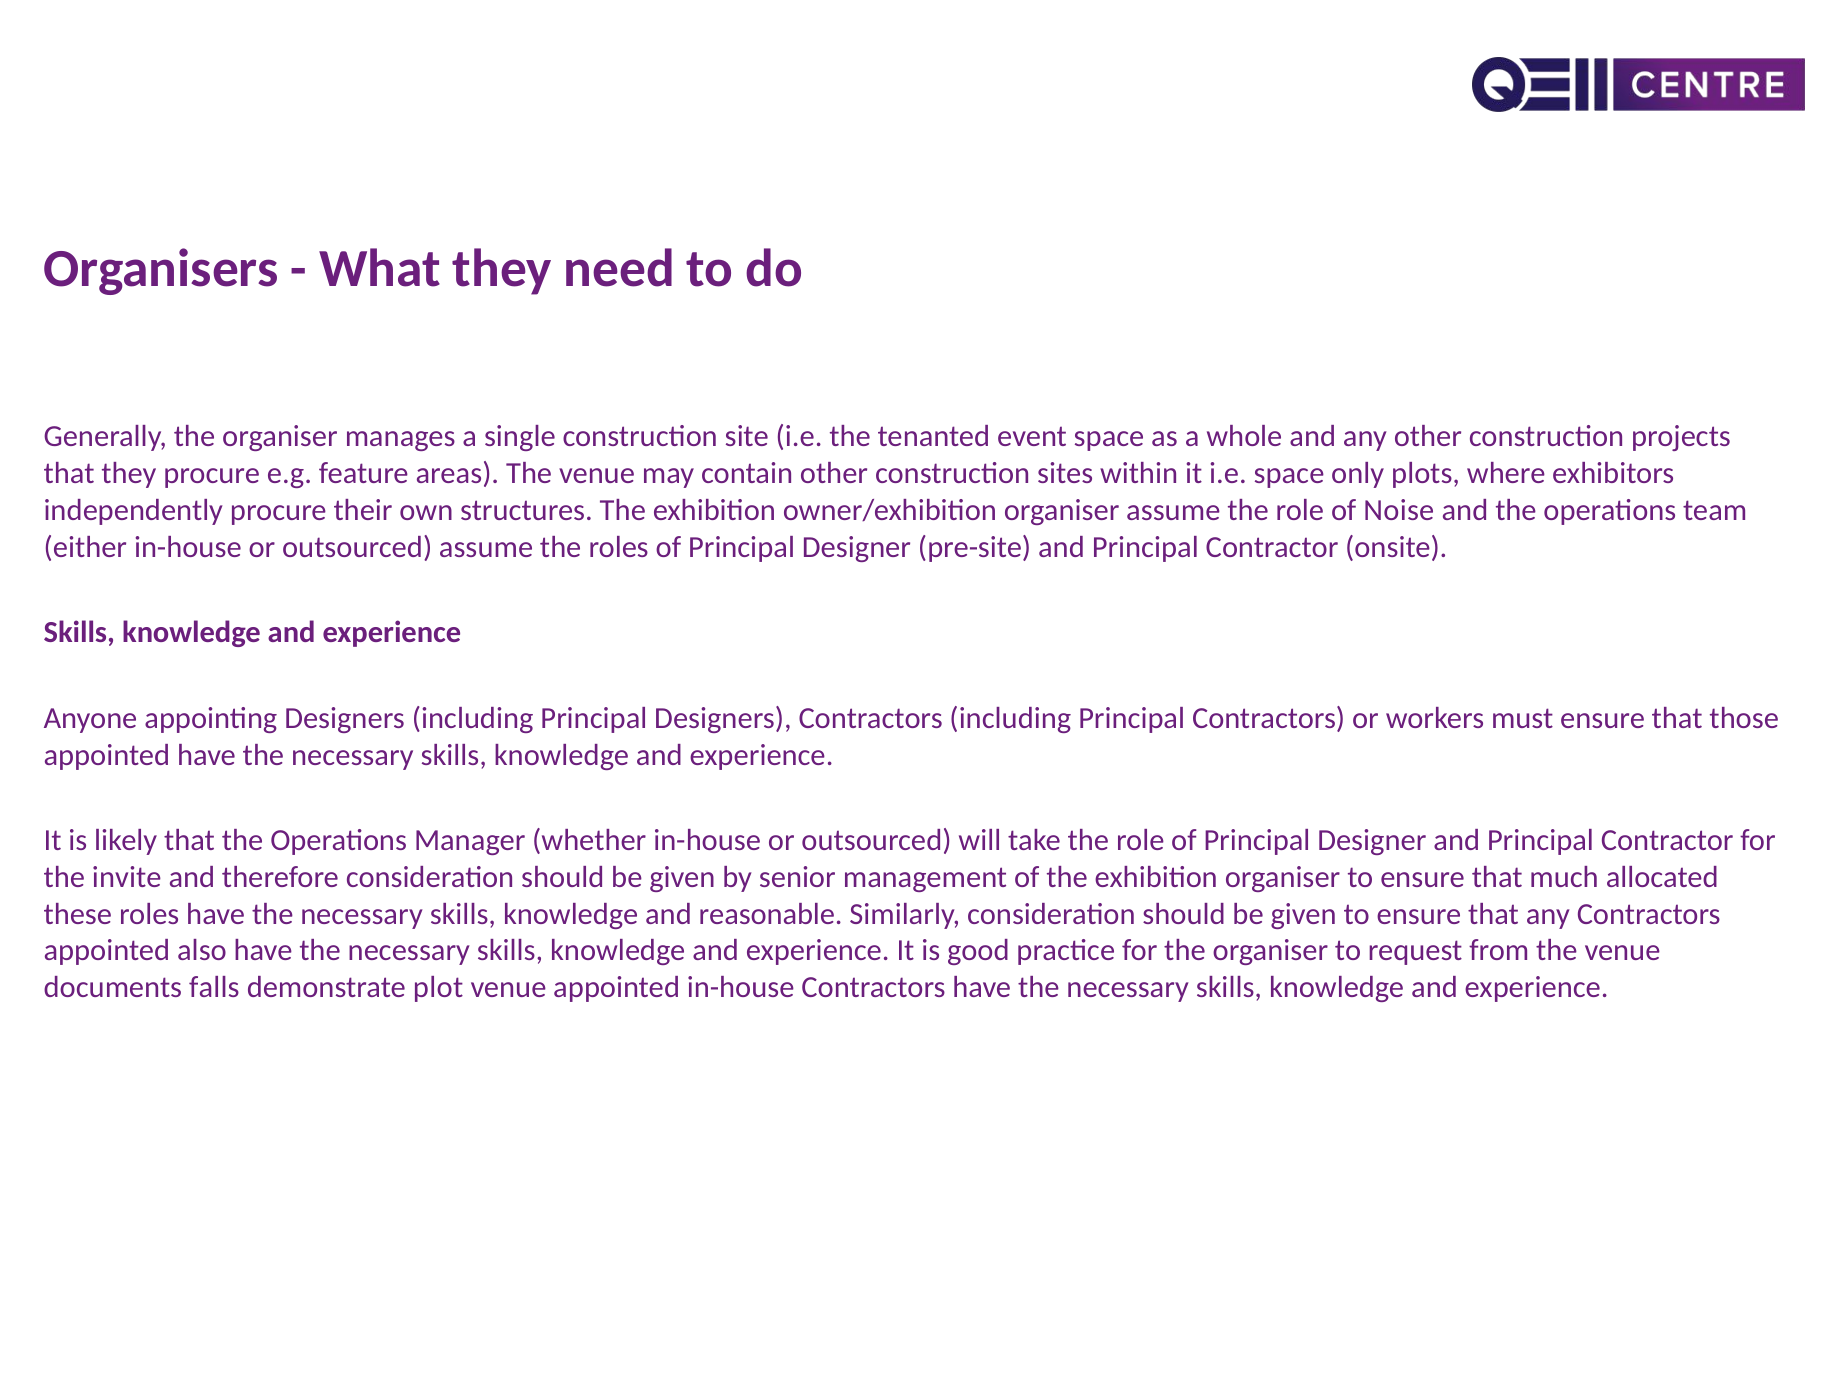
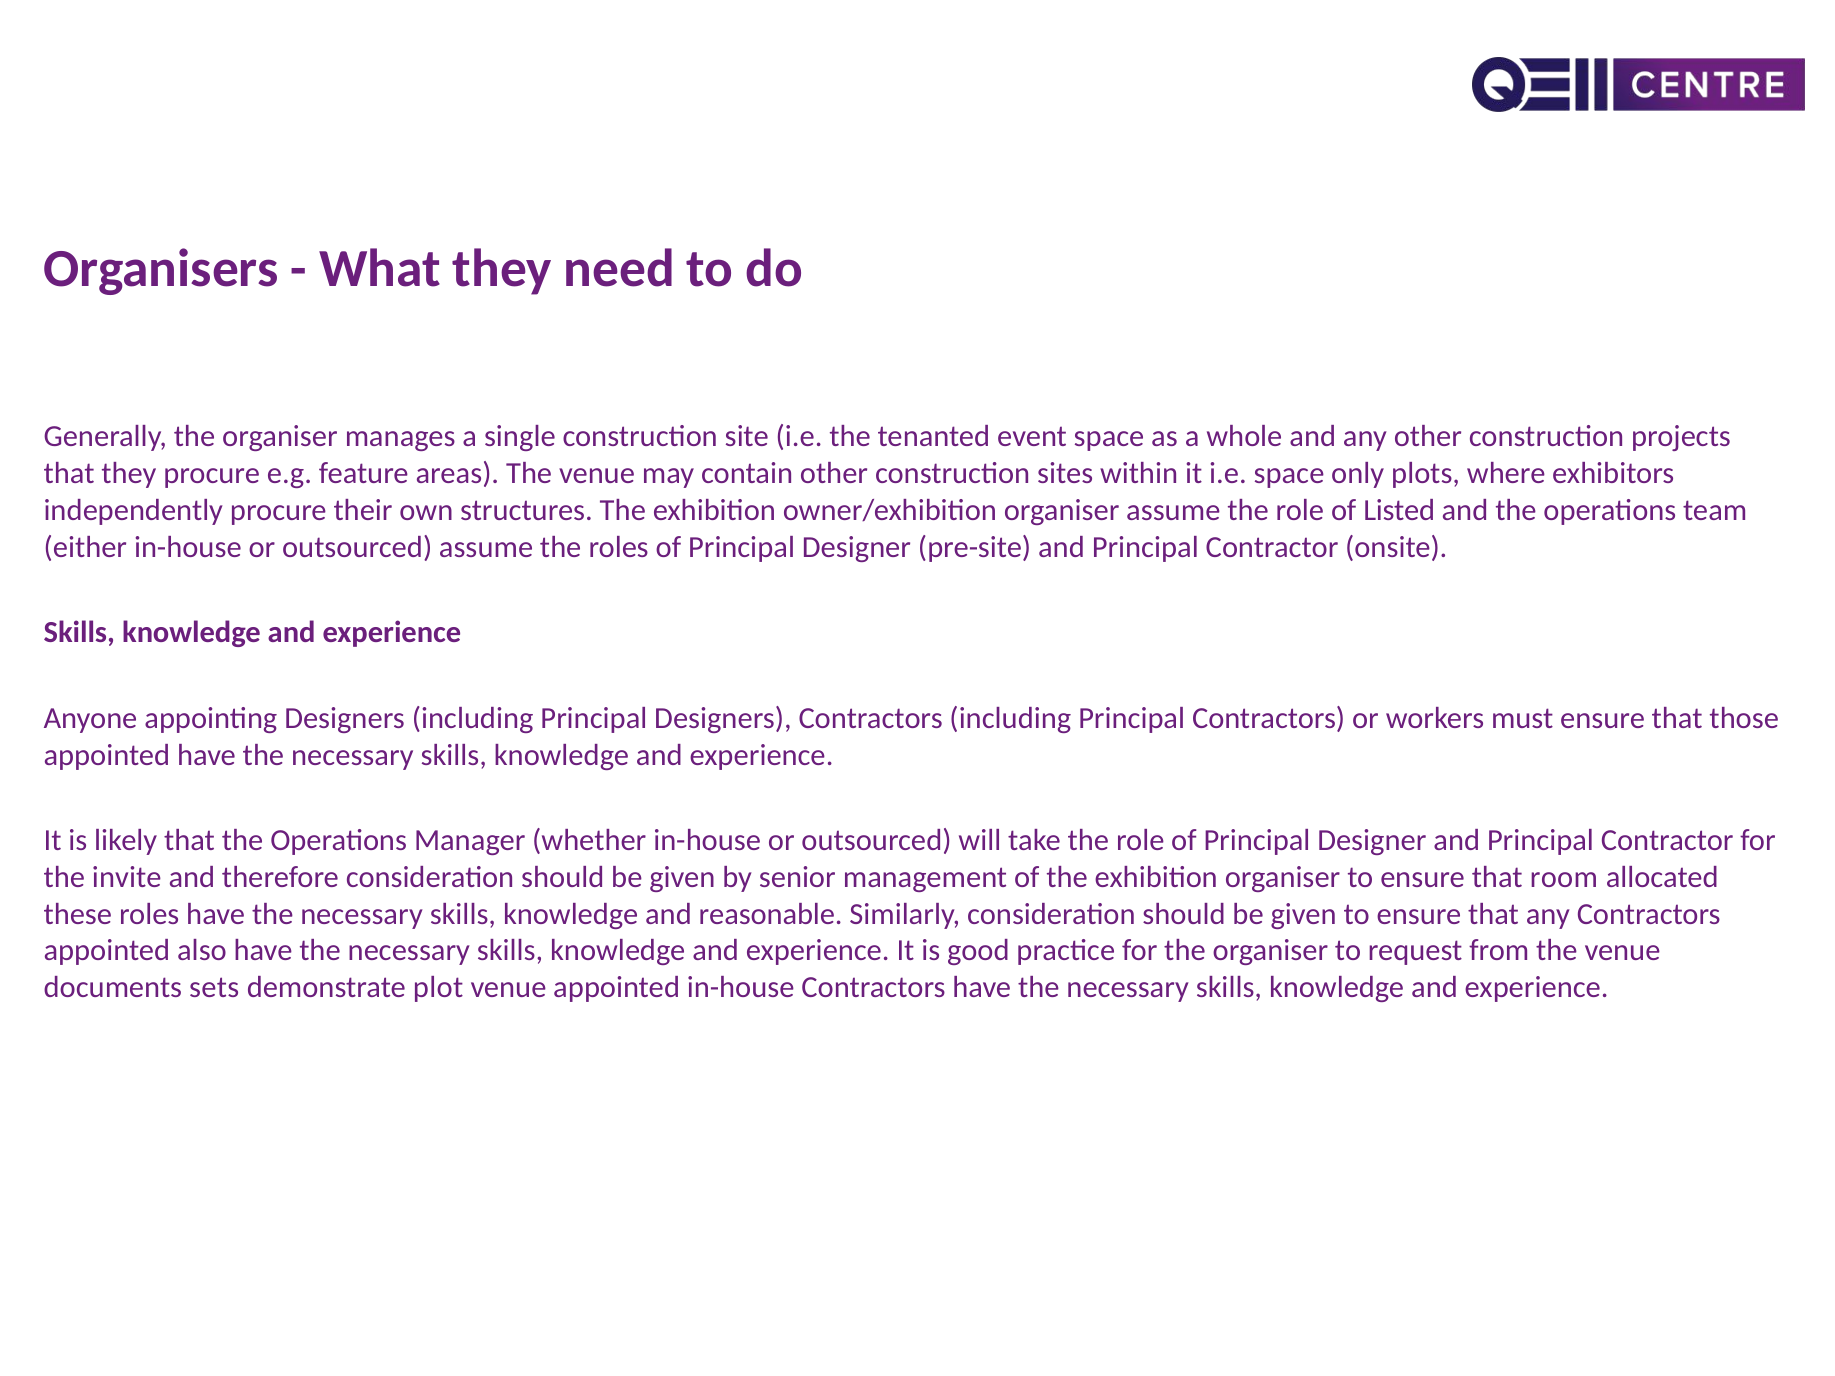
Noise: Noise -> Listed
much: much -> room
falls: falls -> sets
